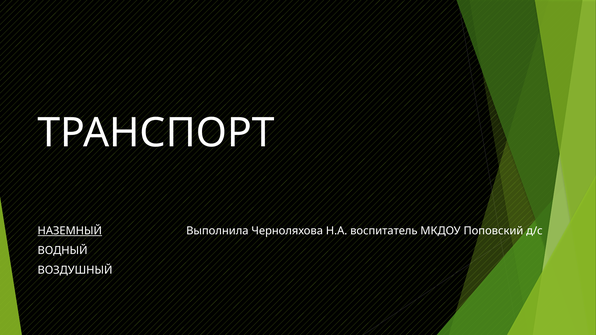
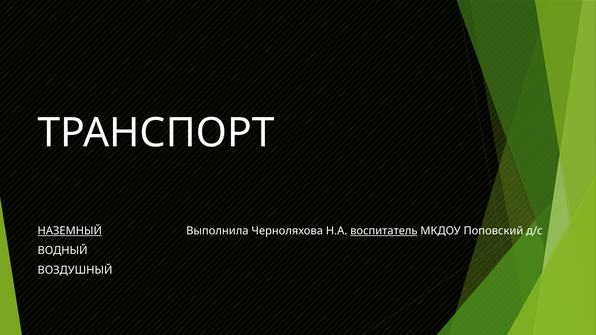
воспитатель underline: none -> present
